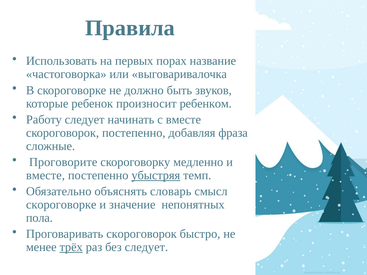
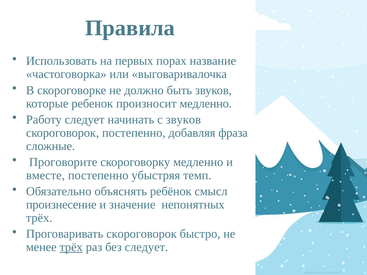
произносит ребенком: ребенком -> медленно
с вместе: вместе -> звуков
убыстряя underline: present -> none
словарь: словарь -> ребёнок
скороговорке at (61, 205): скороговорке -> произнесение
пола at (39, 218): пола -> трёх
